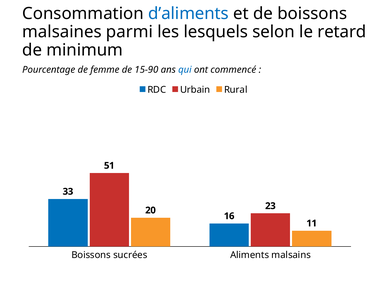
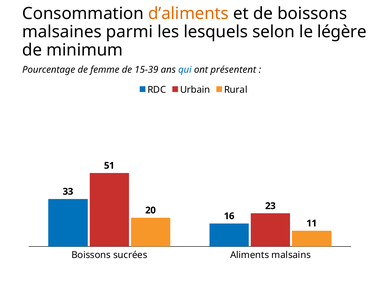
d’aliments colour: blue -> orange
retard: retard -> légère
15-90: 15-90 -> 15-39
commencé: commencé -> présentent
